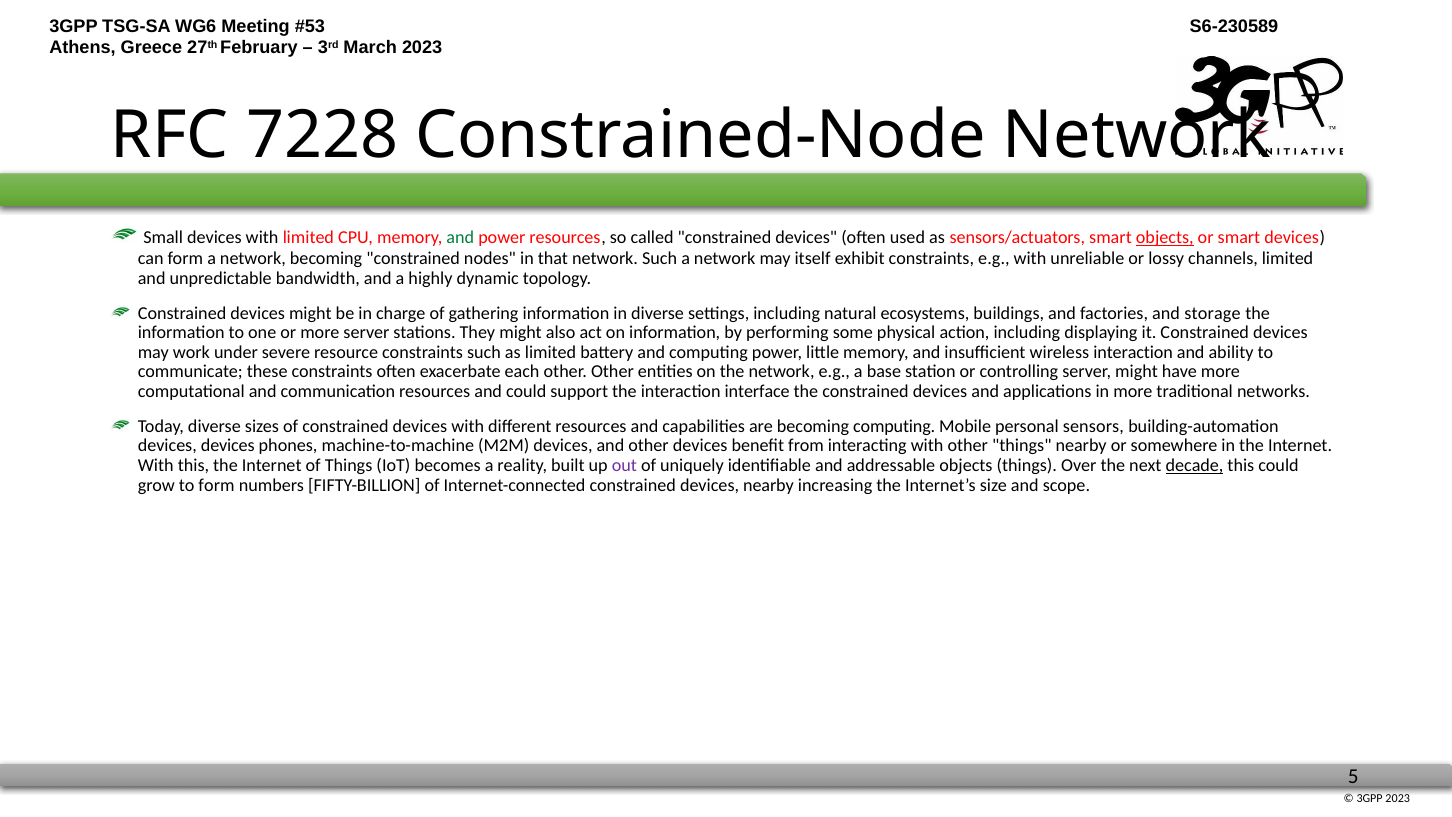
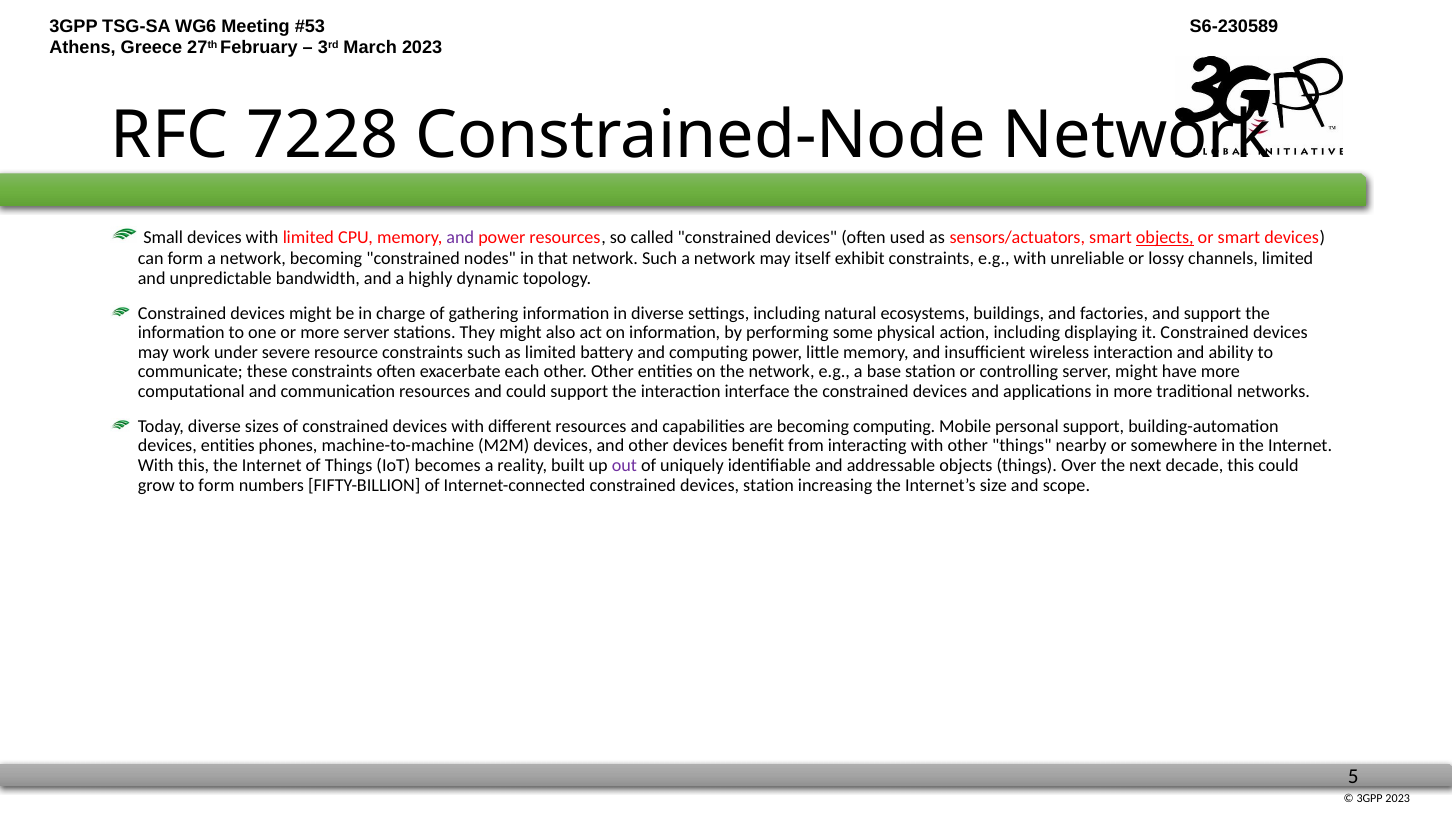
and at (460, 238) colour: green -> purple
and storage: storage -> support
personal sensors: sensors -> support
devices devices: devices -> entities
decade underline: present -> none
devices nearby: nearby -> station
